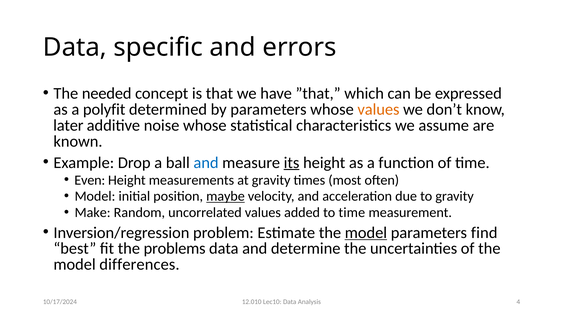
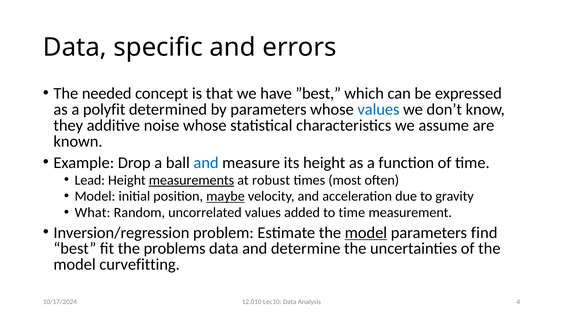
”that: ”that -> ”best
values at (378, 110) colour: orange -> blue
later: later -> they
its underline: present -> none
Even: Even -> Lead
measurements underline: none -> present
at gravity: gravity -> robust
Make: Make -> What
differences: differences -> curvefitting
